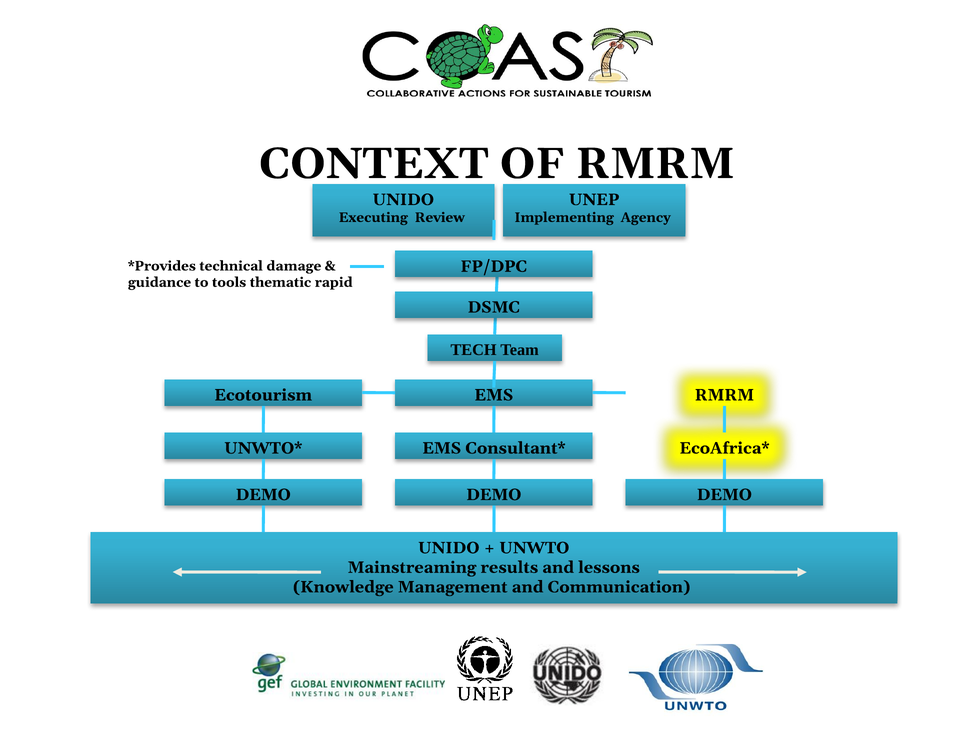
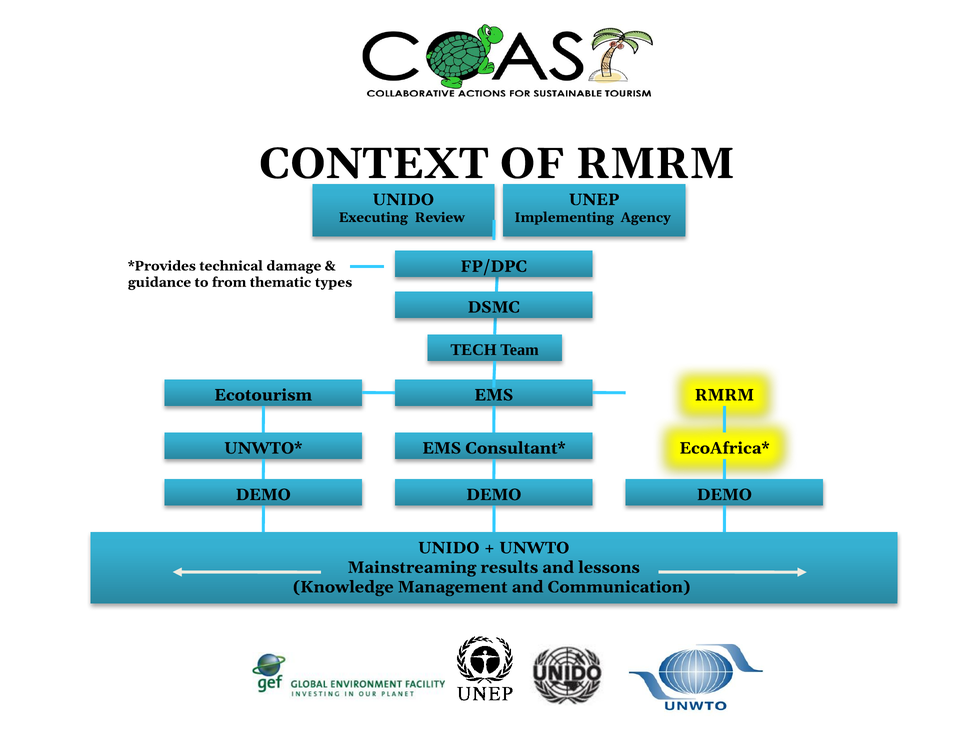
tools: tools -> from
rapid: rapid -> types
